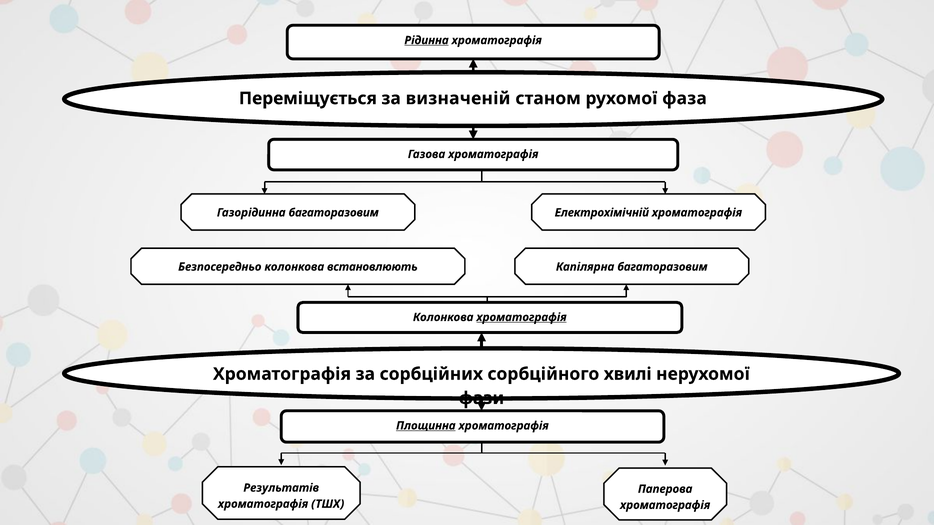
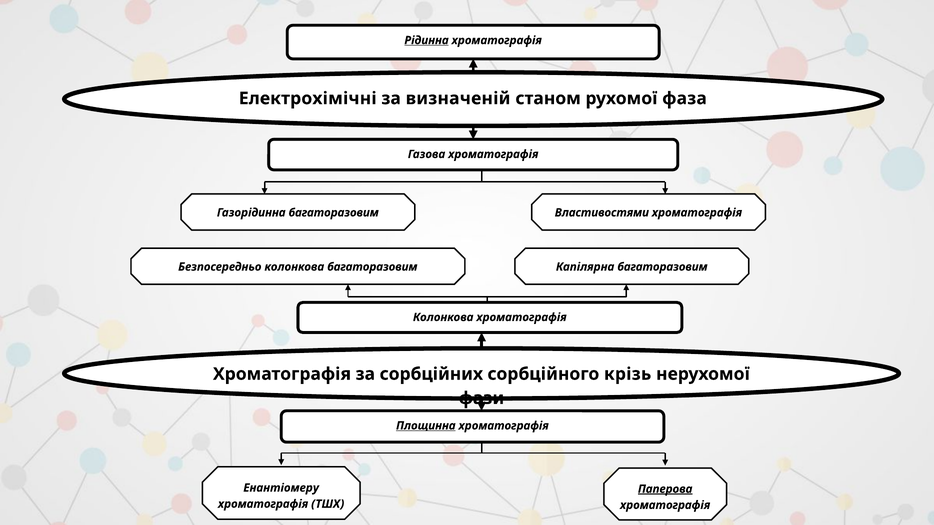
Переміщується: Переміщується -> Електрохімічні
Електрохімічній: Електрохімічній -> Властивостями
колонкова встановлюють: встановлюють -> багаторазовим
хроматографія at (522, 317) underline: present -> none
хвилі: хвилі -> крізь
Результатів: Результатів -> Енантіомеру
Паперова underline: none -> present
